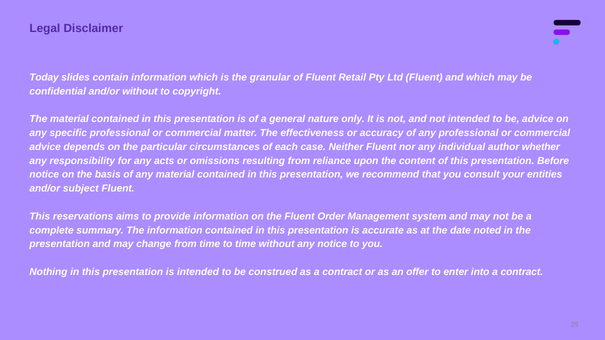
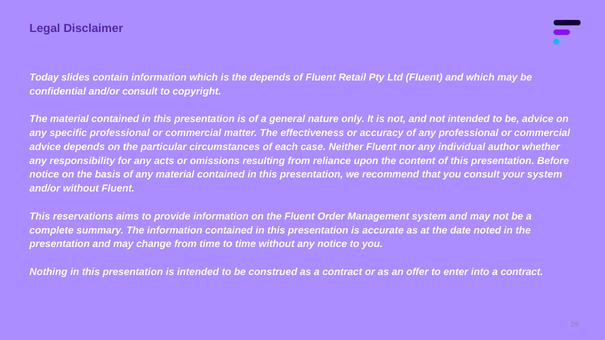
the granular: granular -> depends
and/or without: without -> consult
your entities: entities -> system
and/or subject: subject -> without
